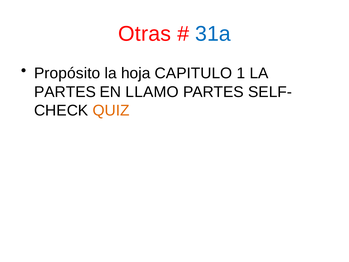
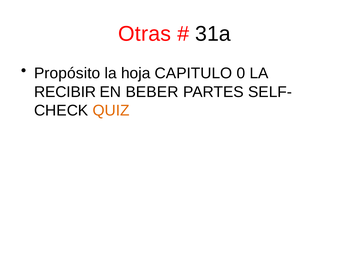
31a colour: blue -> black
1: 1 -> 0
PARTES at (65, 92): PARTES -> RECIBIR
LLAMO: LLAMO -> BEBER
